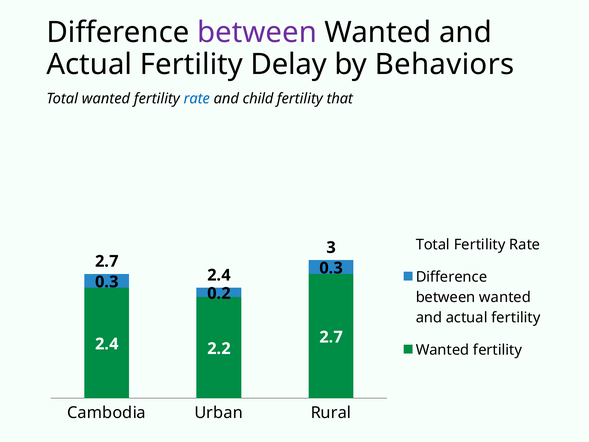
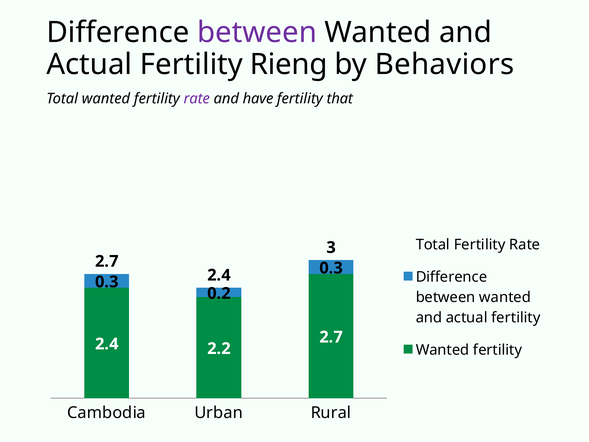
Delay: Delay -> Rieng
rate at (197, 99) colour: blue -> purple
child: child -> have
